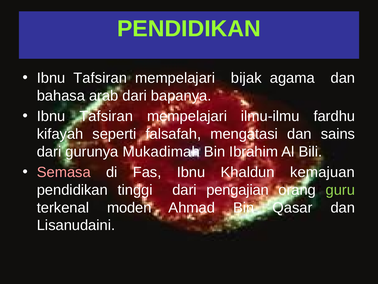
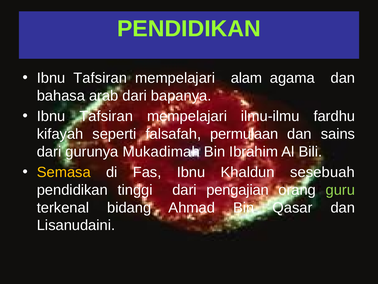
bijak: bijak -> alam
mengatasi: mengatasi -> permulaan
Semasa colour: pink -> yellow
kemajuan: kemajuan -> sesebuah
moden: moden -> bidang
